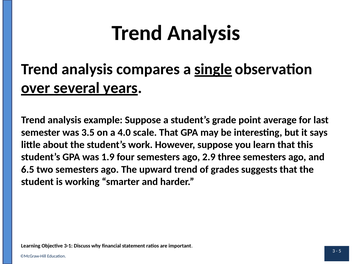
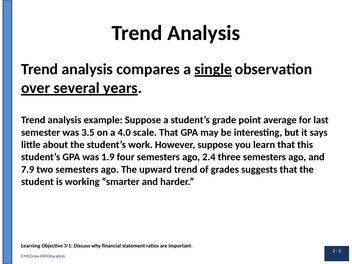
2.9: 2.9 -> 2.4
6.5: 6.5 -> 7.9
